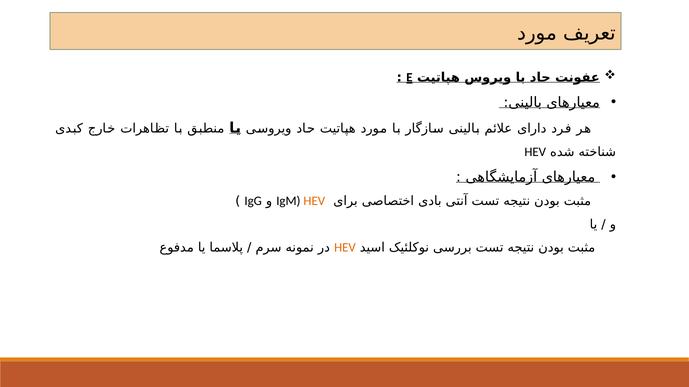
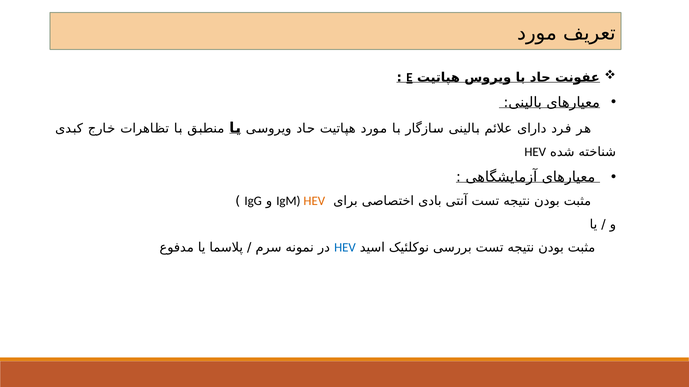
HEV at (345, 248) colour: orange -> blue
